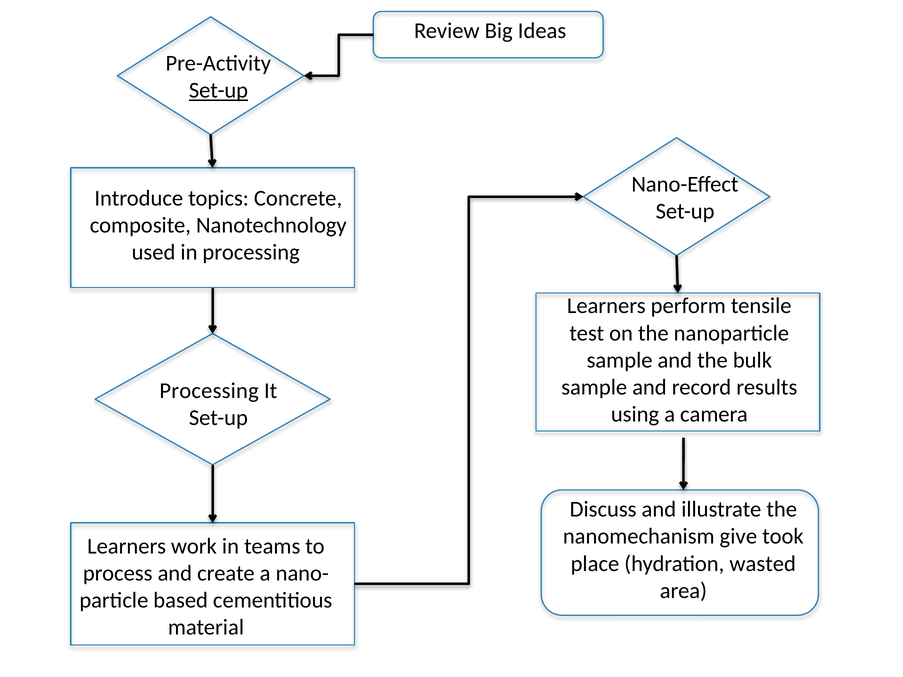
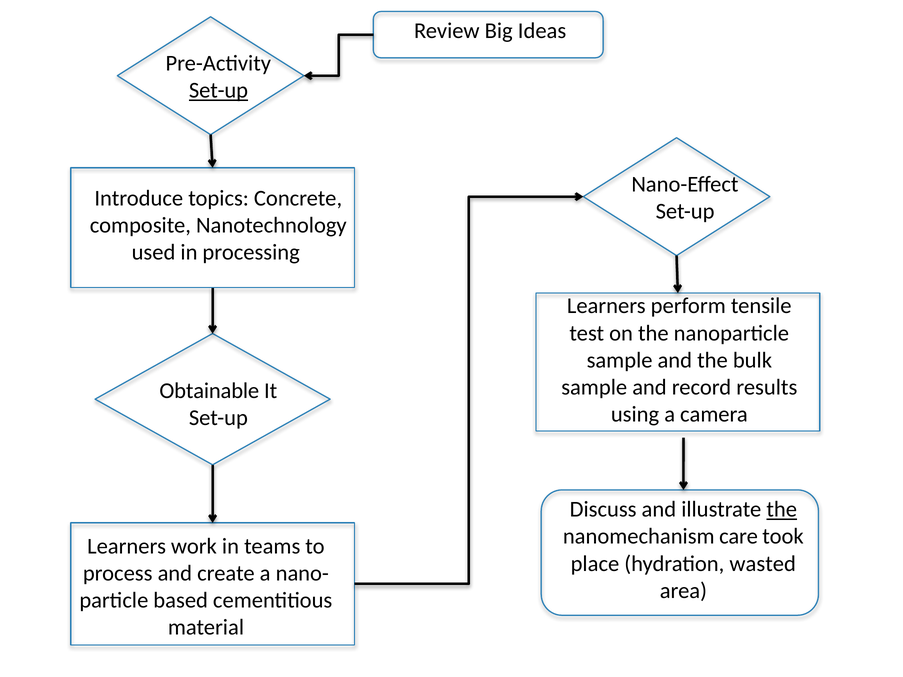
Processing at (209, 391): Processing -> Obtainable
the at (782, 510) underline: none -> present
give: give -> care
